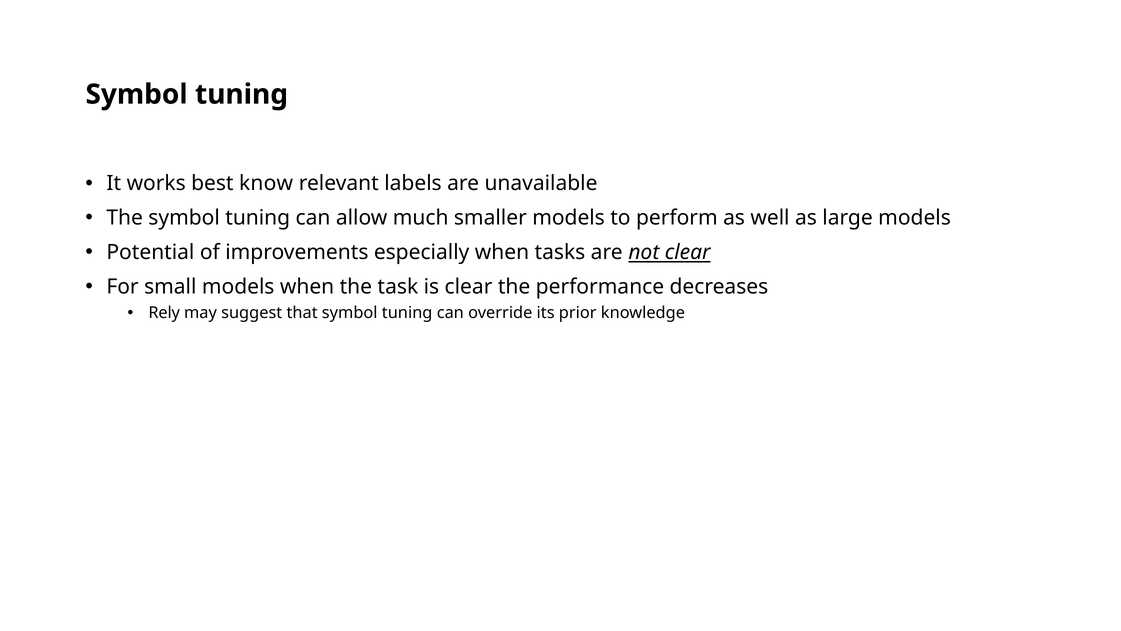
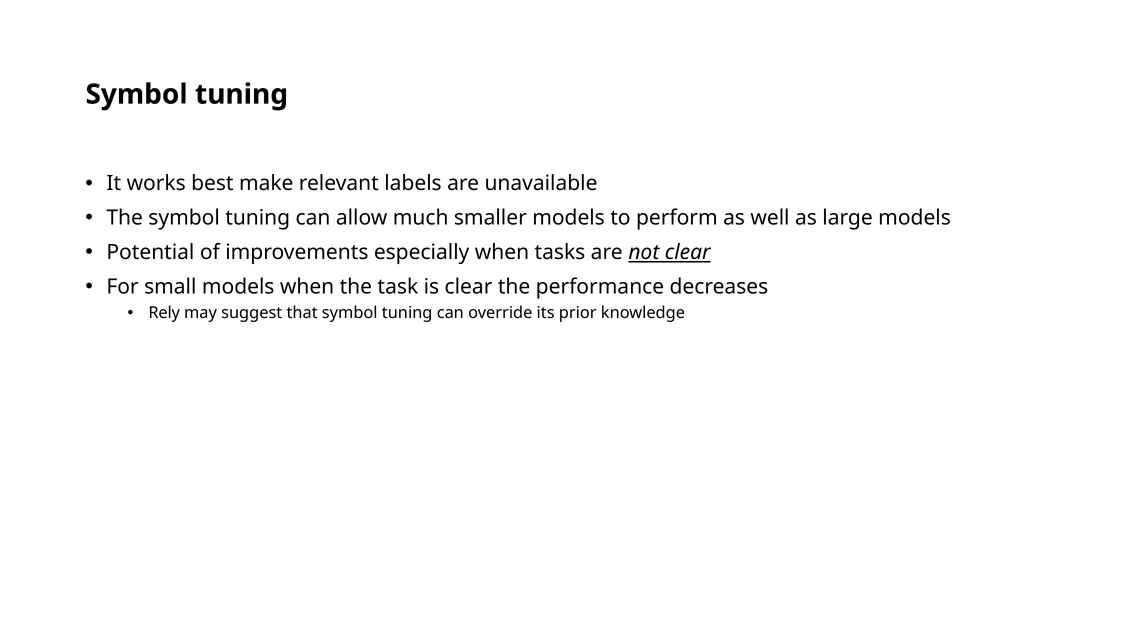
know: know -> make
